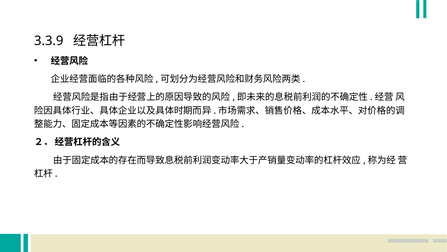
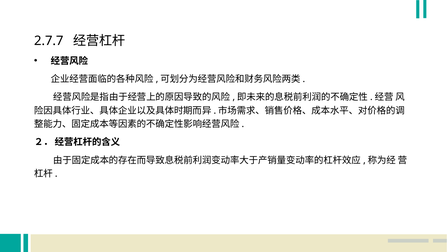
3.3.9: 3.3.9 -> 2.7.7
